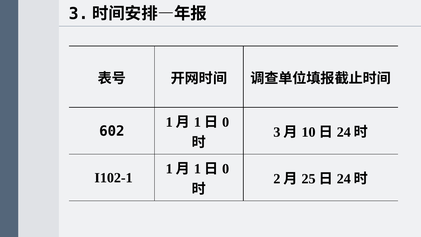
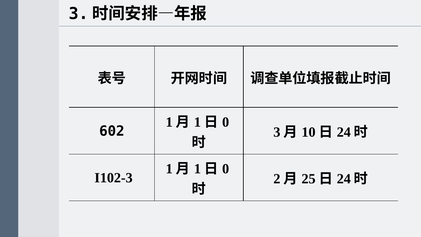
I102-1: I102-1 -> I102-3
